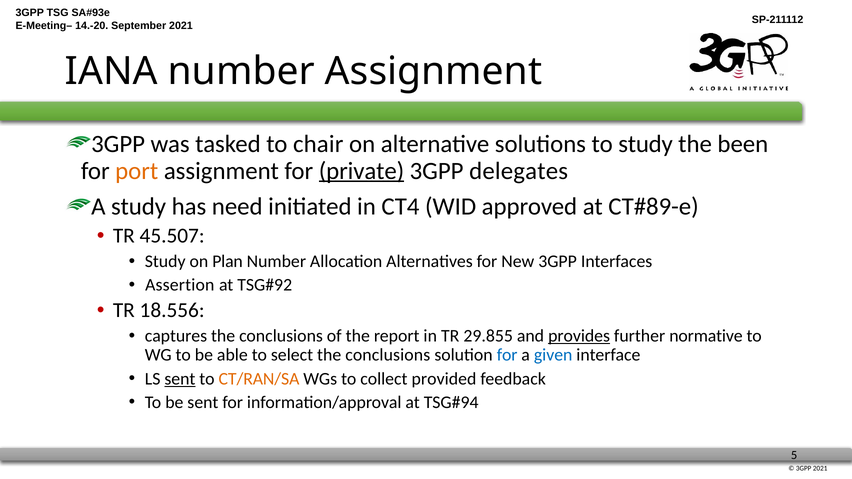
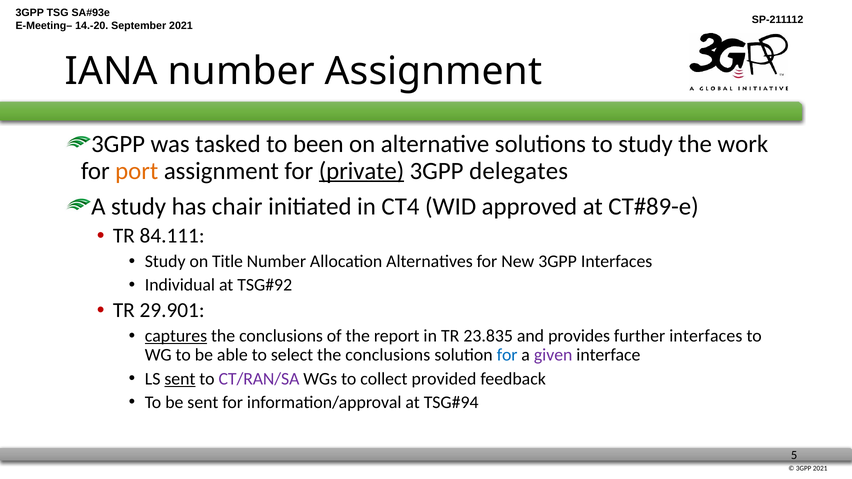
chair: chair -> been
been: been -> work
need: need -> chair
45.507: 45.507 -> 84.111
Plan: Plan -> Title
Assertion: Assertion -> Individual
18.556: 18.556 -> 29.901
captures underline: none -> present
29.855: 29.855 -> 23.835
provides underline: present -> none
further normative: normative -> interfaces
given colour: blue -> purple
CT/RAN/SA colour: orange -> purple
